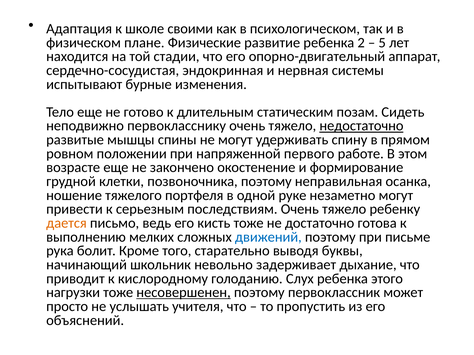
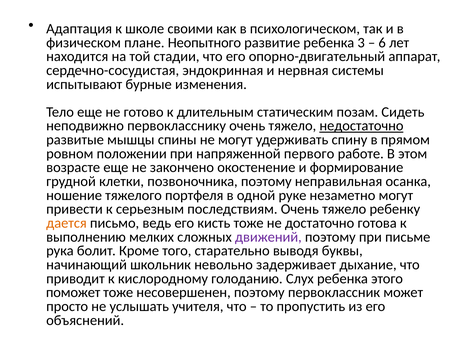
Физические: Физические -> Неопытного
2: 2 -> 3
5: 5 -> 6
движений colour: blue -> purple
нагрузки: нагрузки -> поможет
несовершенен underline: present -> none
